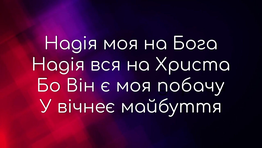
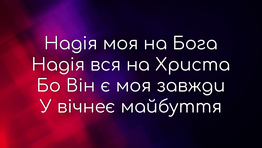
побачу: побачу -> завжди
